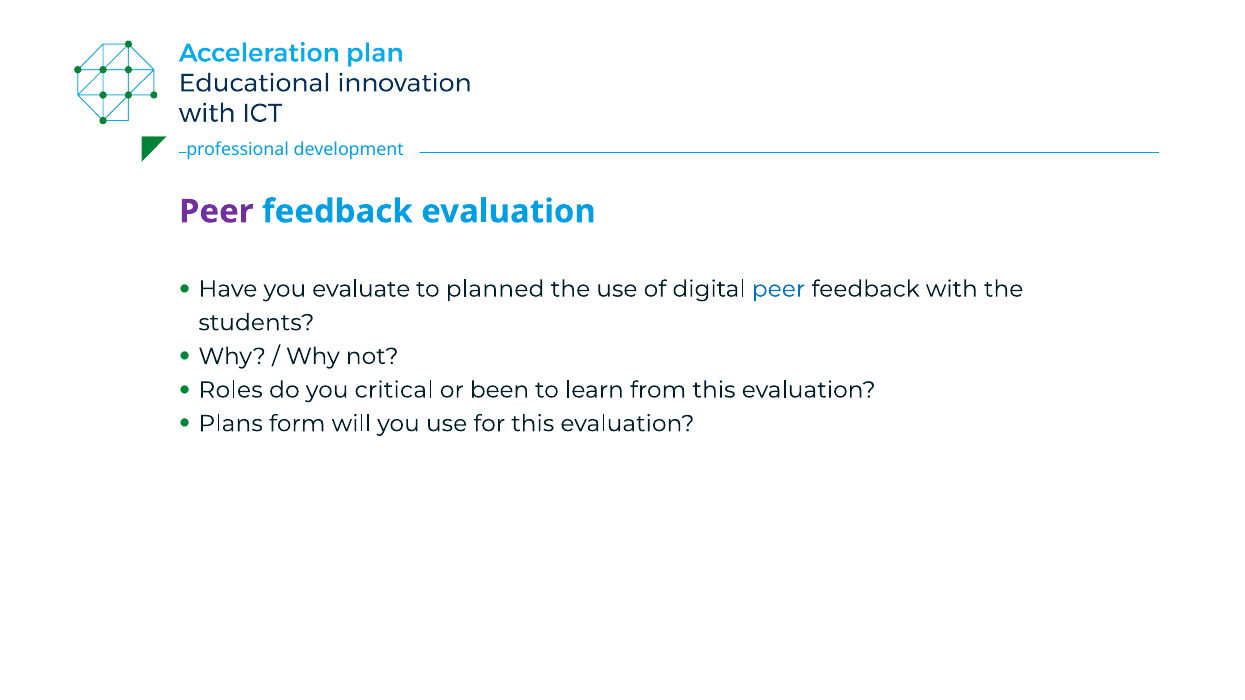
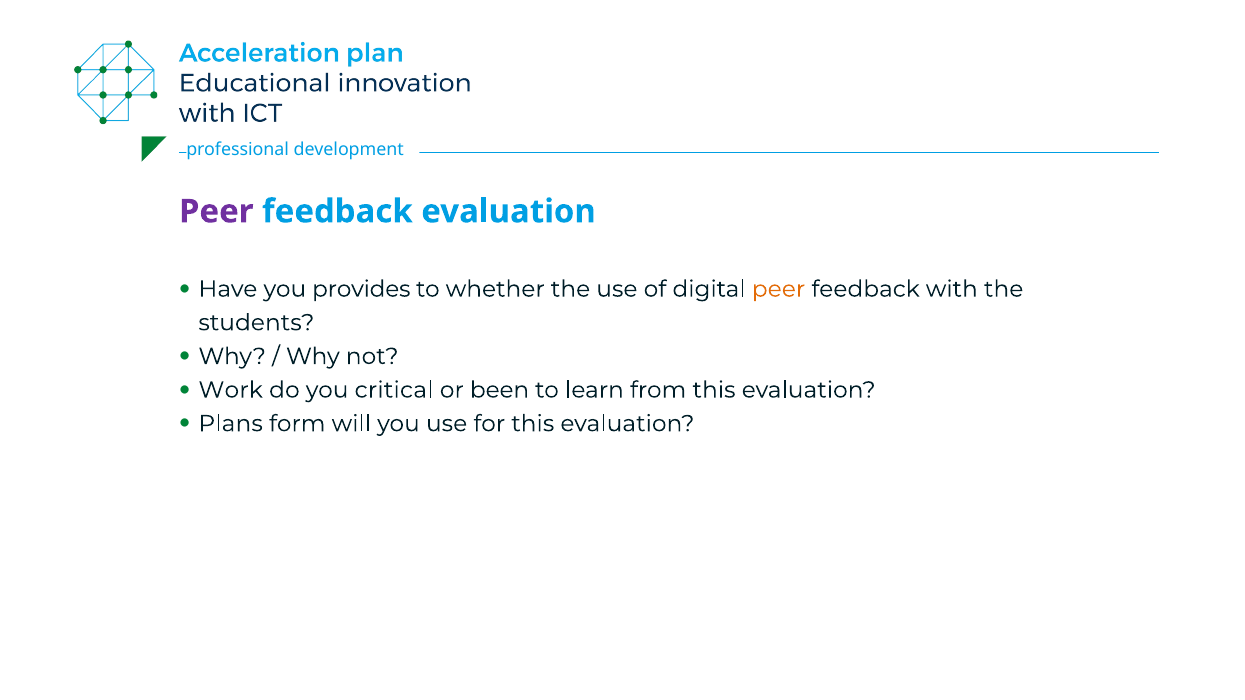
evaluate: evaluate -> provides
planned: planned -> whether
peer at (779, 289) colour: blue -> orange
Roles: Roles -> Work
